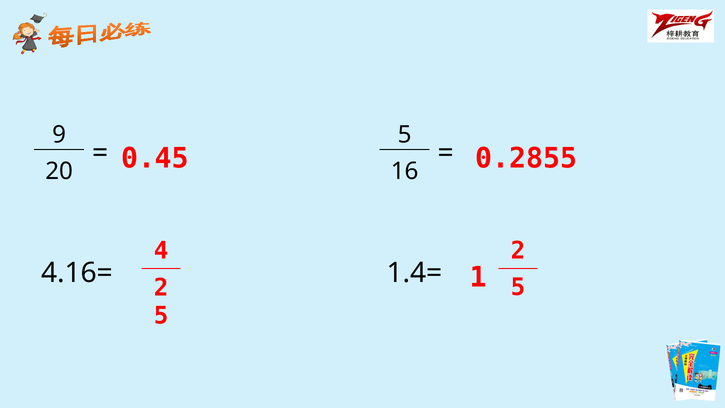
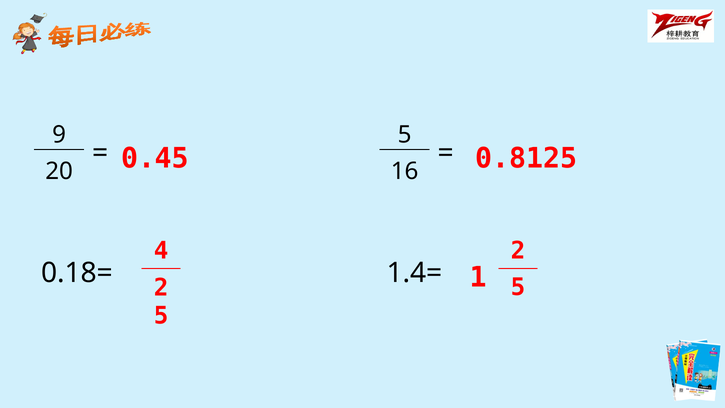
0.2855: 0.2855 -> 0.8125
4.16=: 4.16= -> 0.18=
